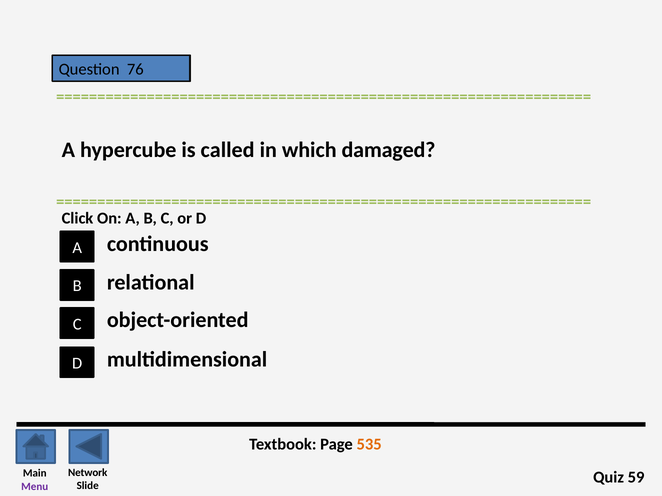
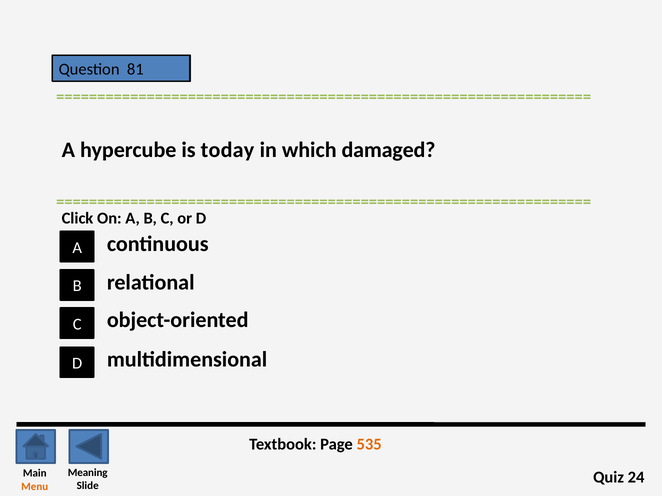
76: 76 -> 81
called: called -> today
Network: Network -> Meaning
59: 59 -> 24
Menu colour: purple -> orange
